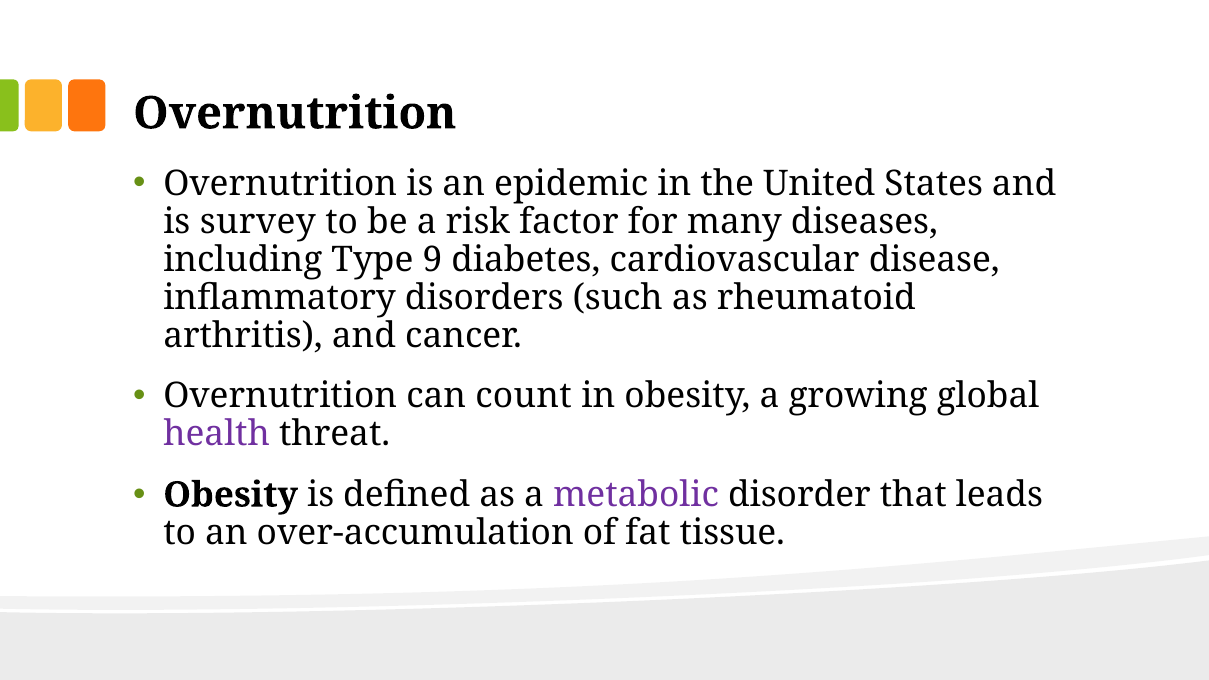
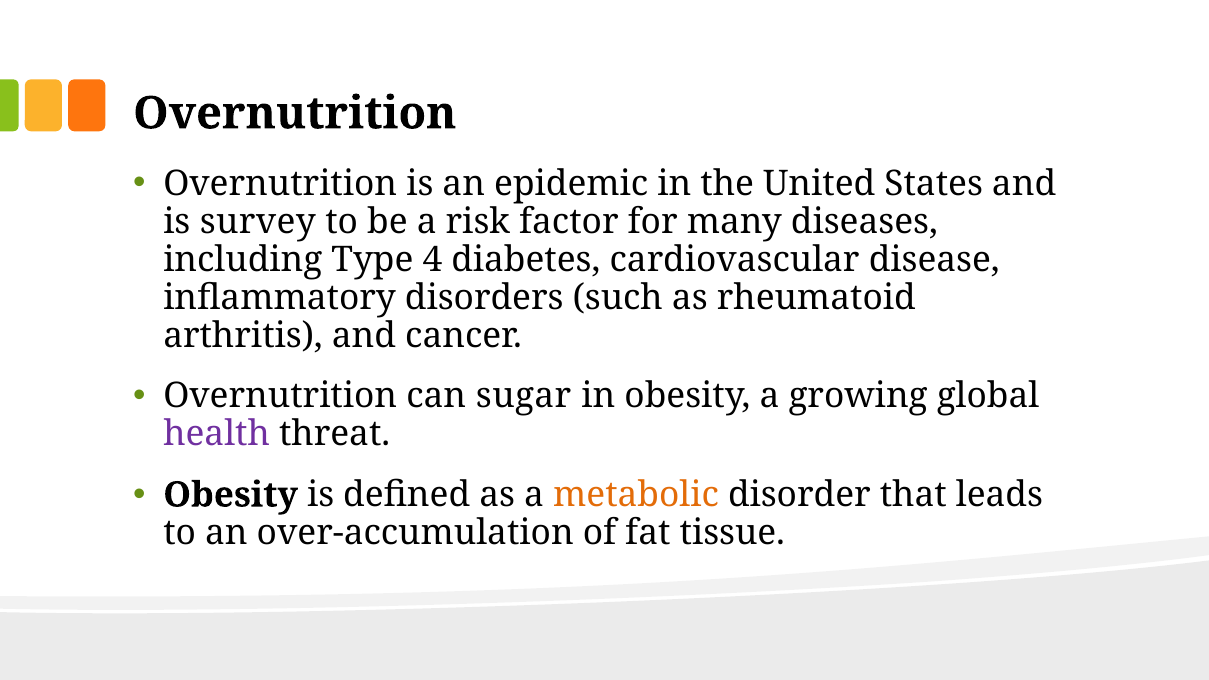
9: 9 -> 4
count: count -> sugar
metabolic colour: purple -> orange
